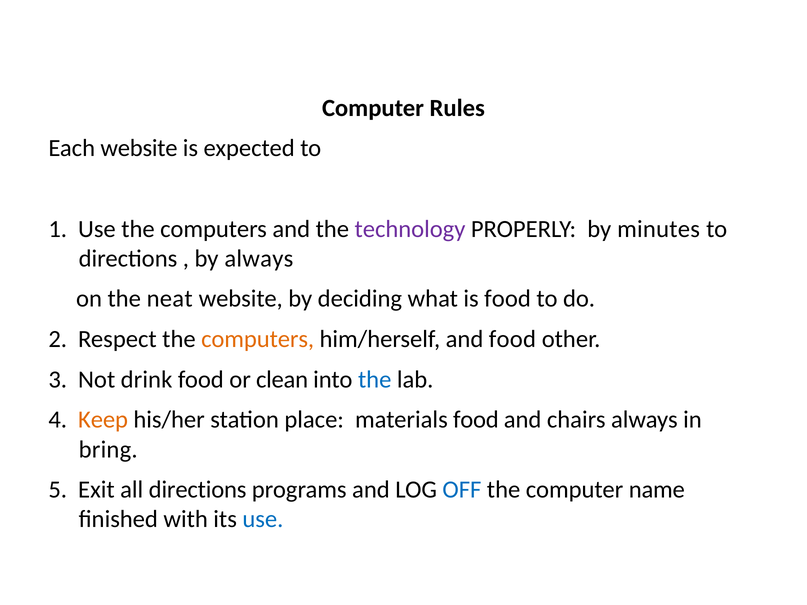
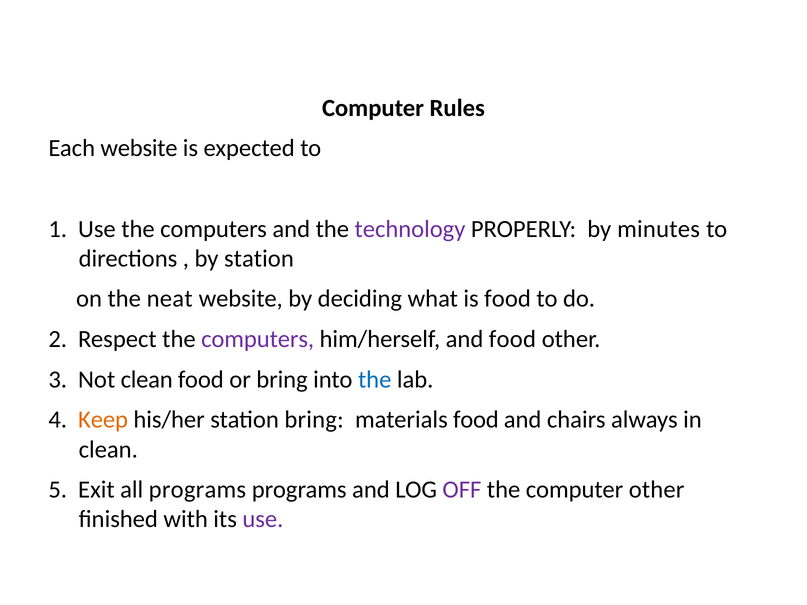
by always: always -> station
computers at (258, 339) colour: orange -> purple
Not drink: drink -> clean
or clean: clean -> bring
station place: place -> bring
bring at (108, 450): bring -> clean
all directions: directions -> programs
OFF colour: blue -> purple
computer name: name -> other
use at (263, 520) colour: blue -> purple
